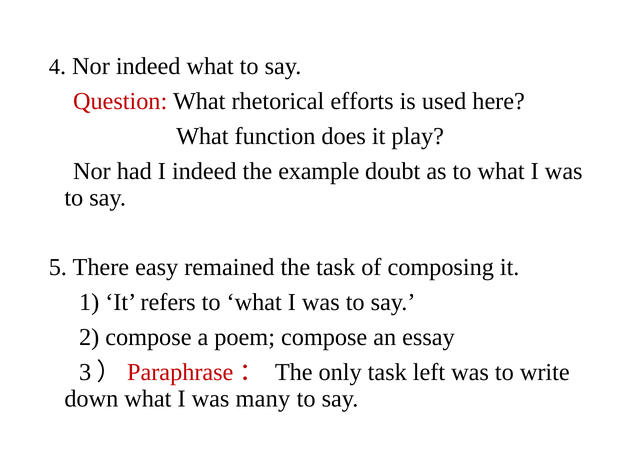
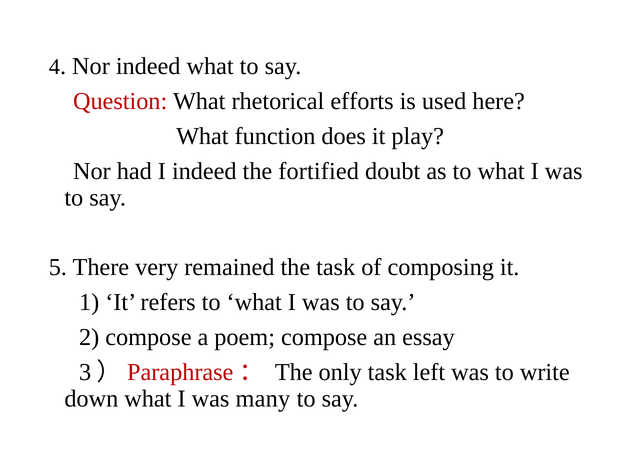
example: example -> fortified
easy: easy -> very
